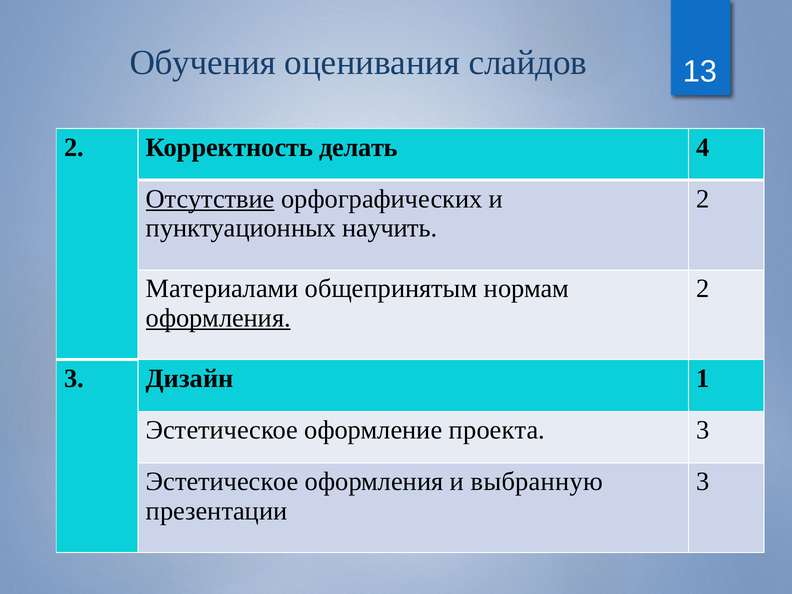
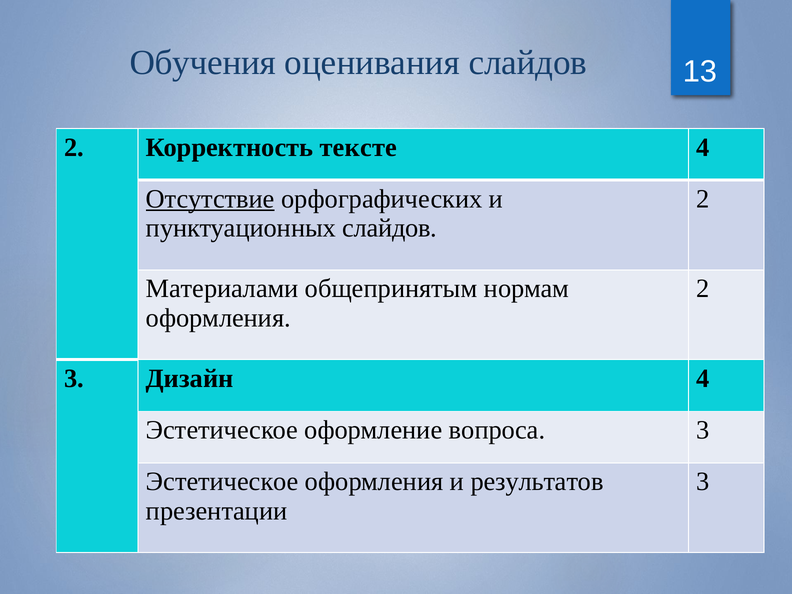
делать: делать -> тексте
пунктуационных научить: научить -> слайдов
оформления at (218, 318) underline: present -> none
Дизайн 1: 1 -> 4
проекта: проекта -> вопроса
выбранную: выбранную -> результатов
